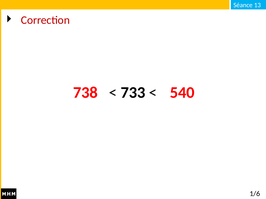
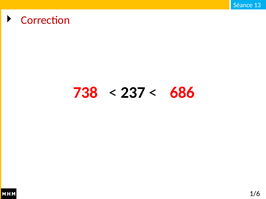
733: 733 -> 237
540: 540 -> 686
